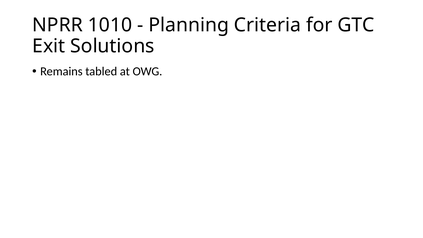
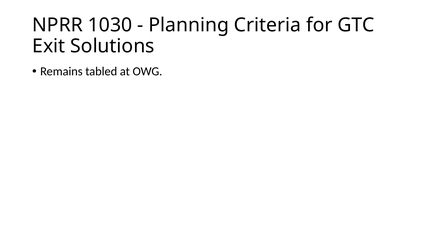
1010: 1010 -> 1030
